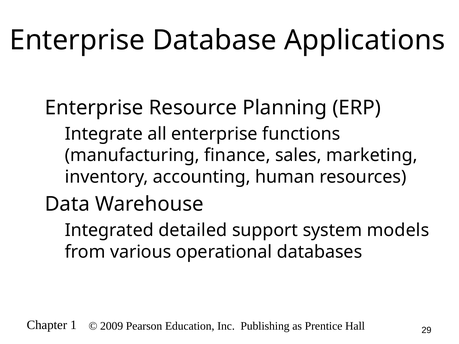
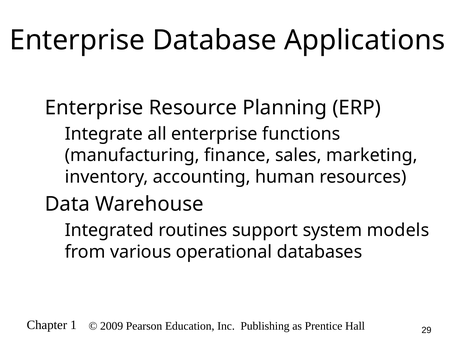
detailed: detailed -> routines
